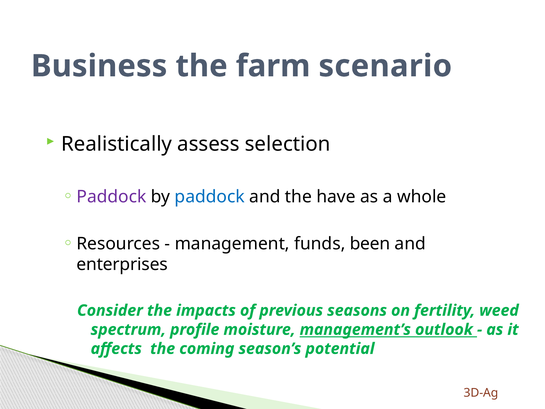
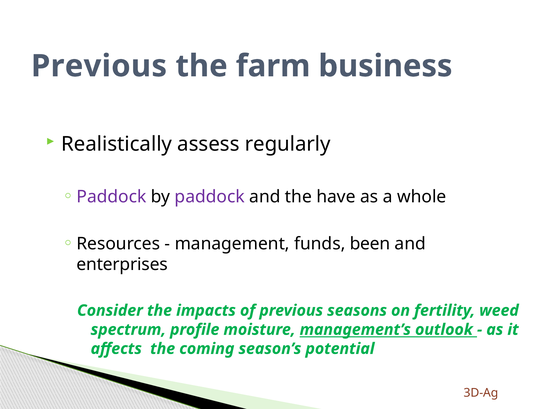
Business at (99, 66): Business -> Previous
scenario: scenario -> business
selection: selection -> regularly
paddock at (210, 197) colour: blue -> purple
